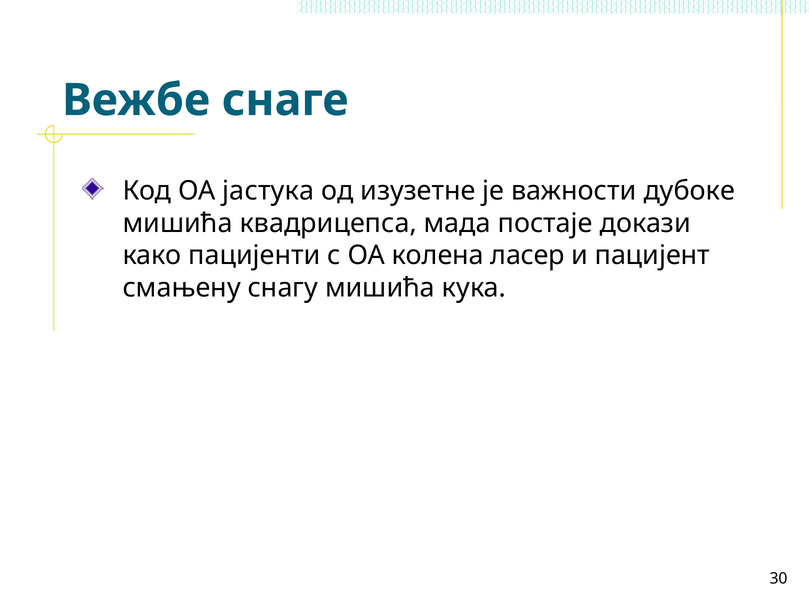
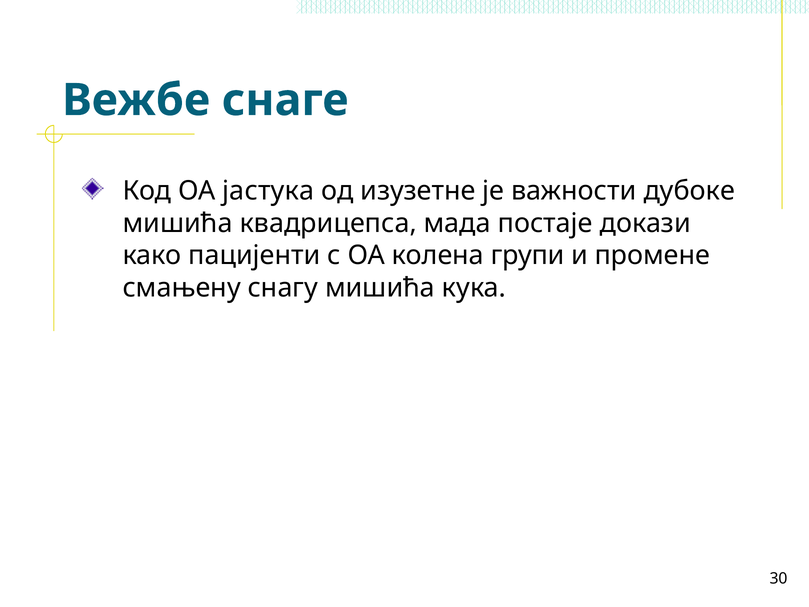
ласер: ласер -> групи
пацијент: пацијент -> промене
